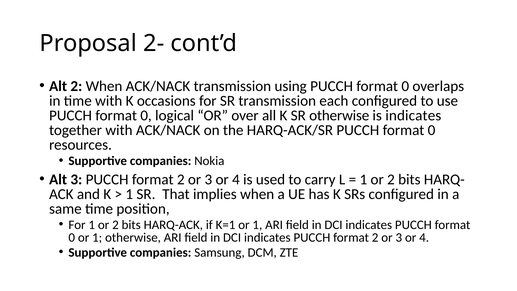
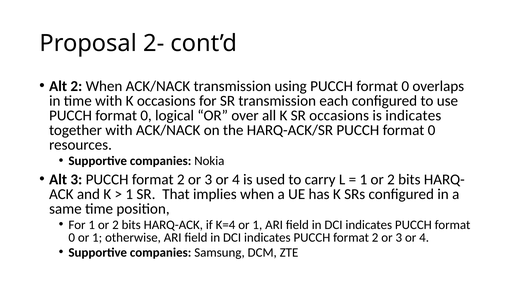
SR otherwise: otherwise -> occasions
K=1: K=1 -> K=4
